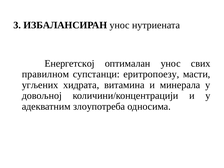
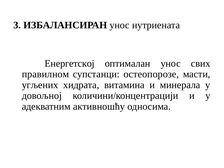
еритропоезу: еритропоезу -> остеопорозе
злоупотреба: злоупотреба -> активношћу
